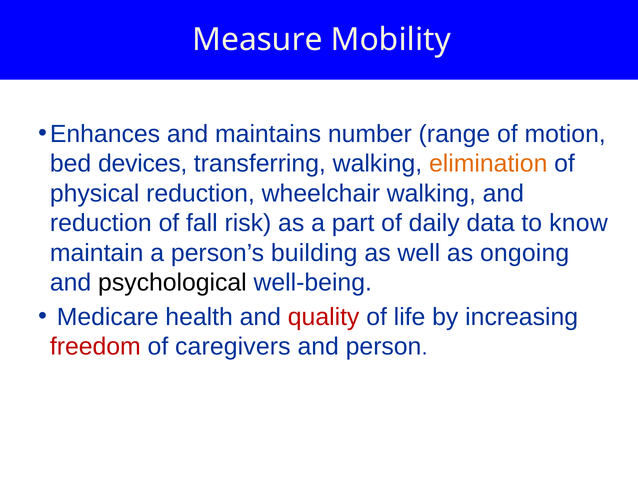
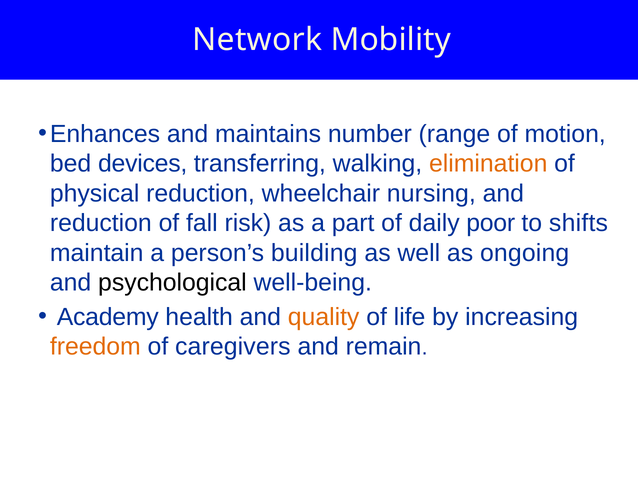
Measure: Measure -> Network
wheelchair walking: walking -> nursing
data: data -> poor
know: know -> shifts
Medicare: Medicare -> Academy
quality colour: red -> orange
freedom colour: red -> orange
person: person -> remain
